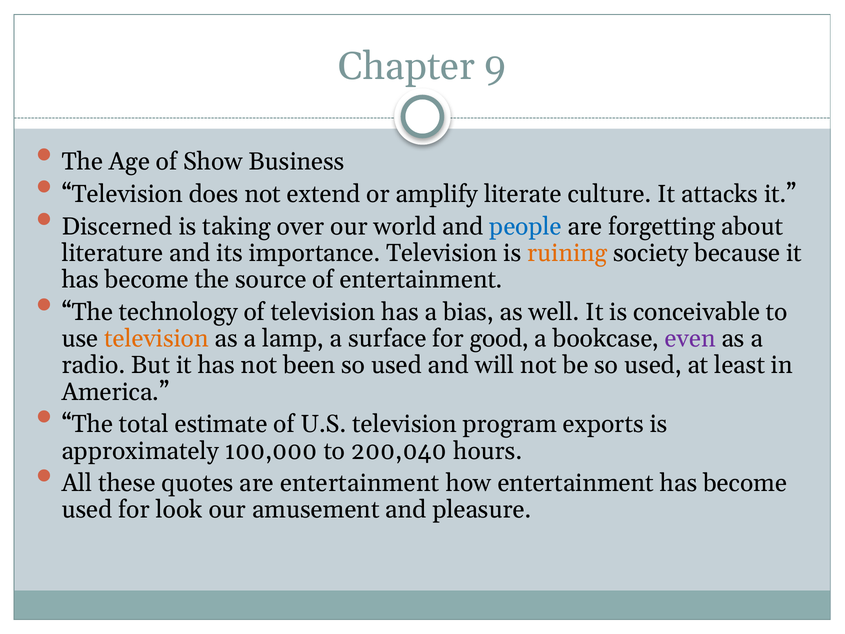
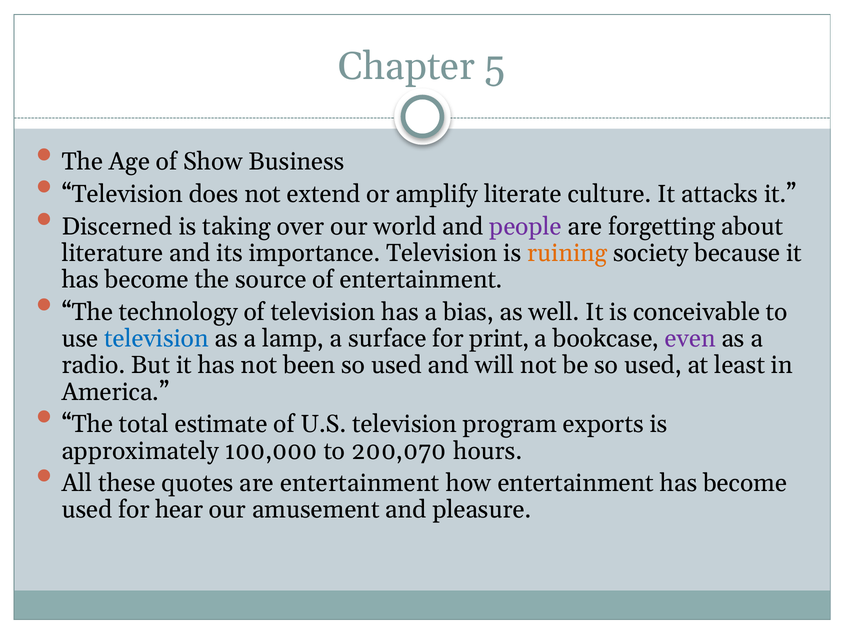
9: 9 -> 5
people colour: blue -> purple
television at (156, 339) colour: orange -> blue
good: good -> print
200,040: 200,040 -> 200,070
look: look -> hear
